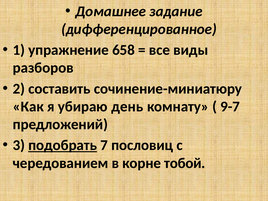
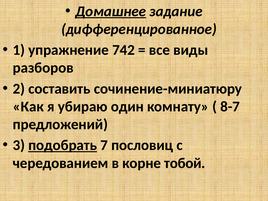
Домашнее underline: none -> present
658: 658 -> 742
день: день -> один
9-7: 9-7 -> 8-7
